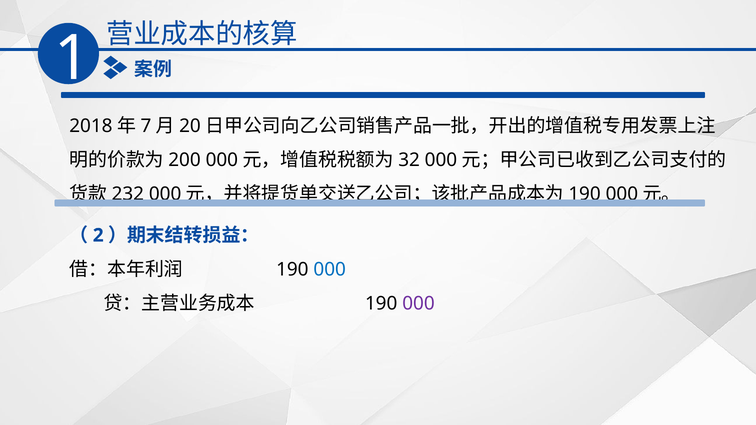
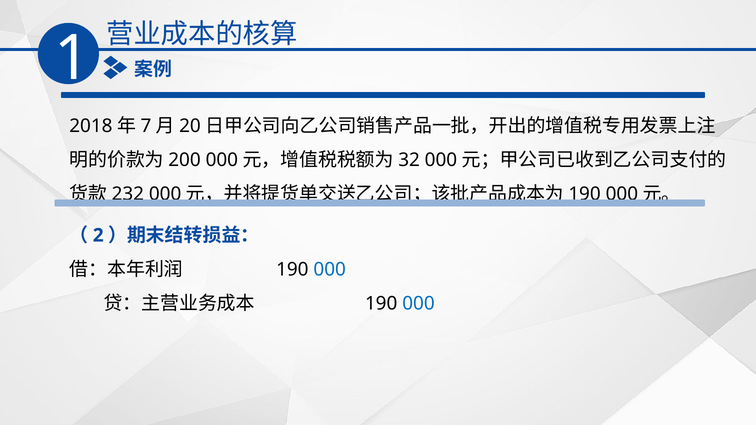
000 at (418, 303) colour: purple -> blue
